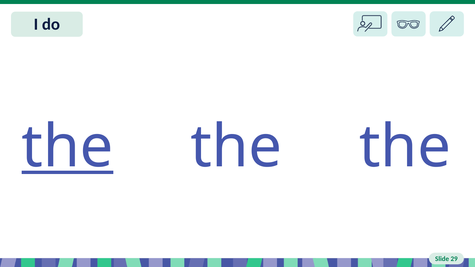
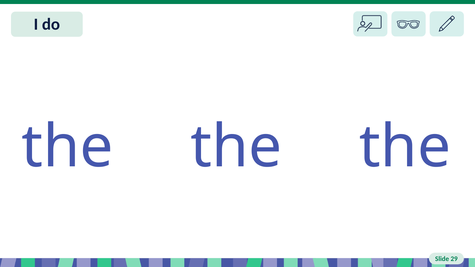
the at (67, 147) underline: present -> none
